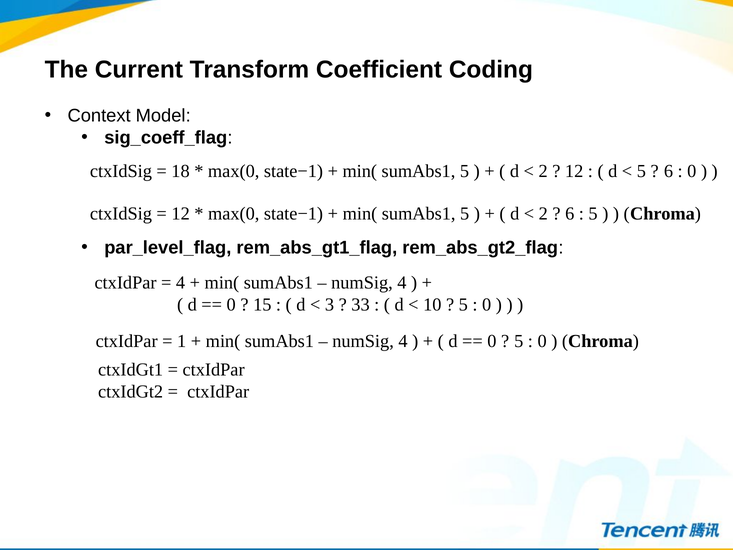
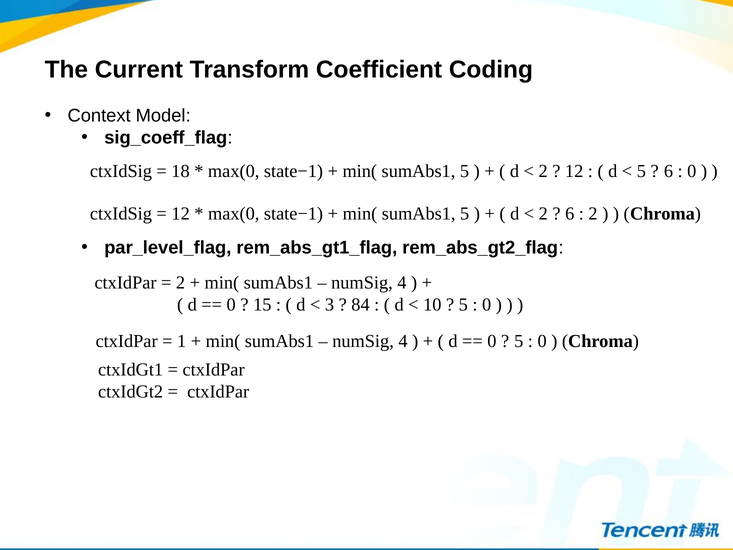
5 at (593, 214): 5 -> 2
4 at (181, 283): 4 -> 2
33: 33 -> 84
